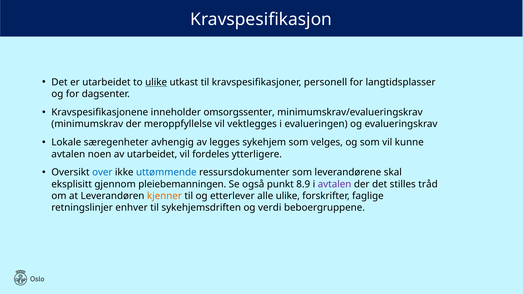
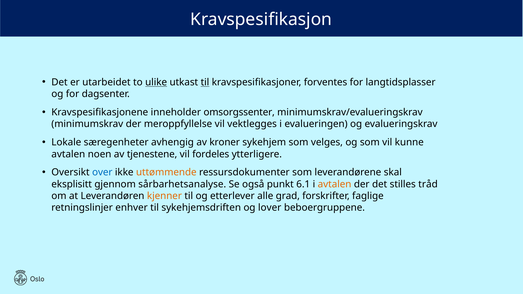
til at (205, 82) underline: none -> present
personell: personell -> forventes
legges: legges -> kroner
av utarbeidet: utarbeidet -> tjenestene
uttømmende colour: blue -> orange
pleiebemanningen: pleiebemanningen -> sårbarhetsanalyse
8.9: 8.9 -> 6.1
avtalen at (335, 184) colour: purple -> orange
alle ulike: ulike -> grad
verdi: verdi -> lover
